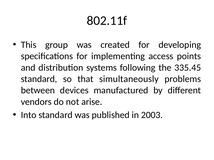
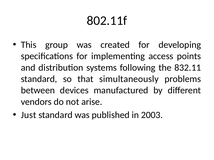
335.45: 335.45 -> 832.11
Into: Into -> Just
